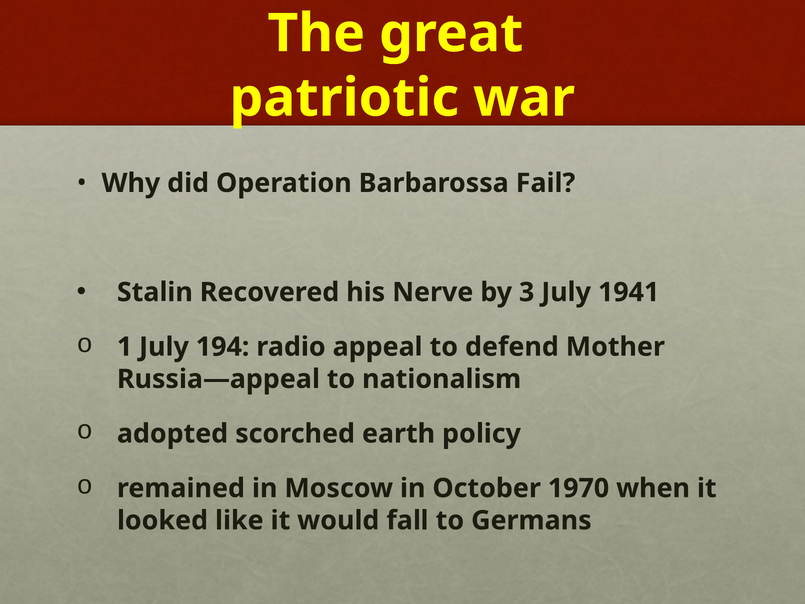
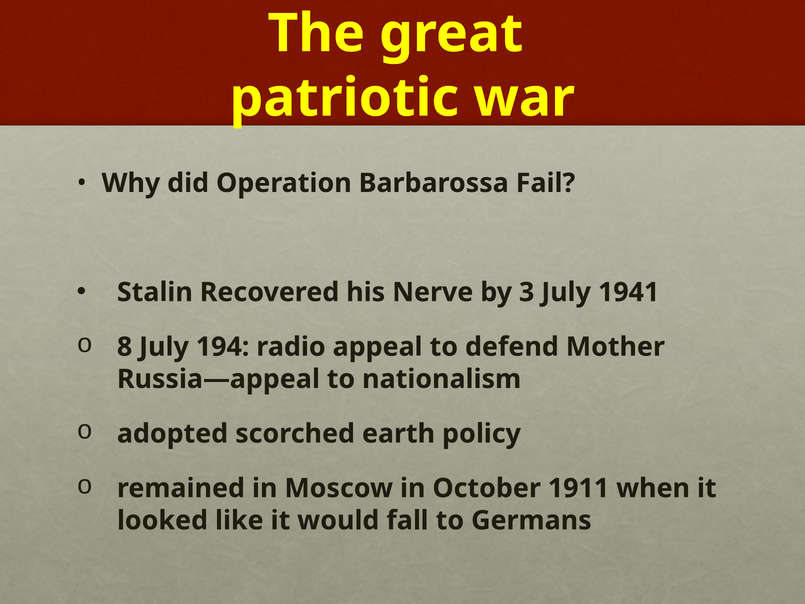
1: 1 -> 8
1970: 1970 -> 1911
